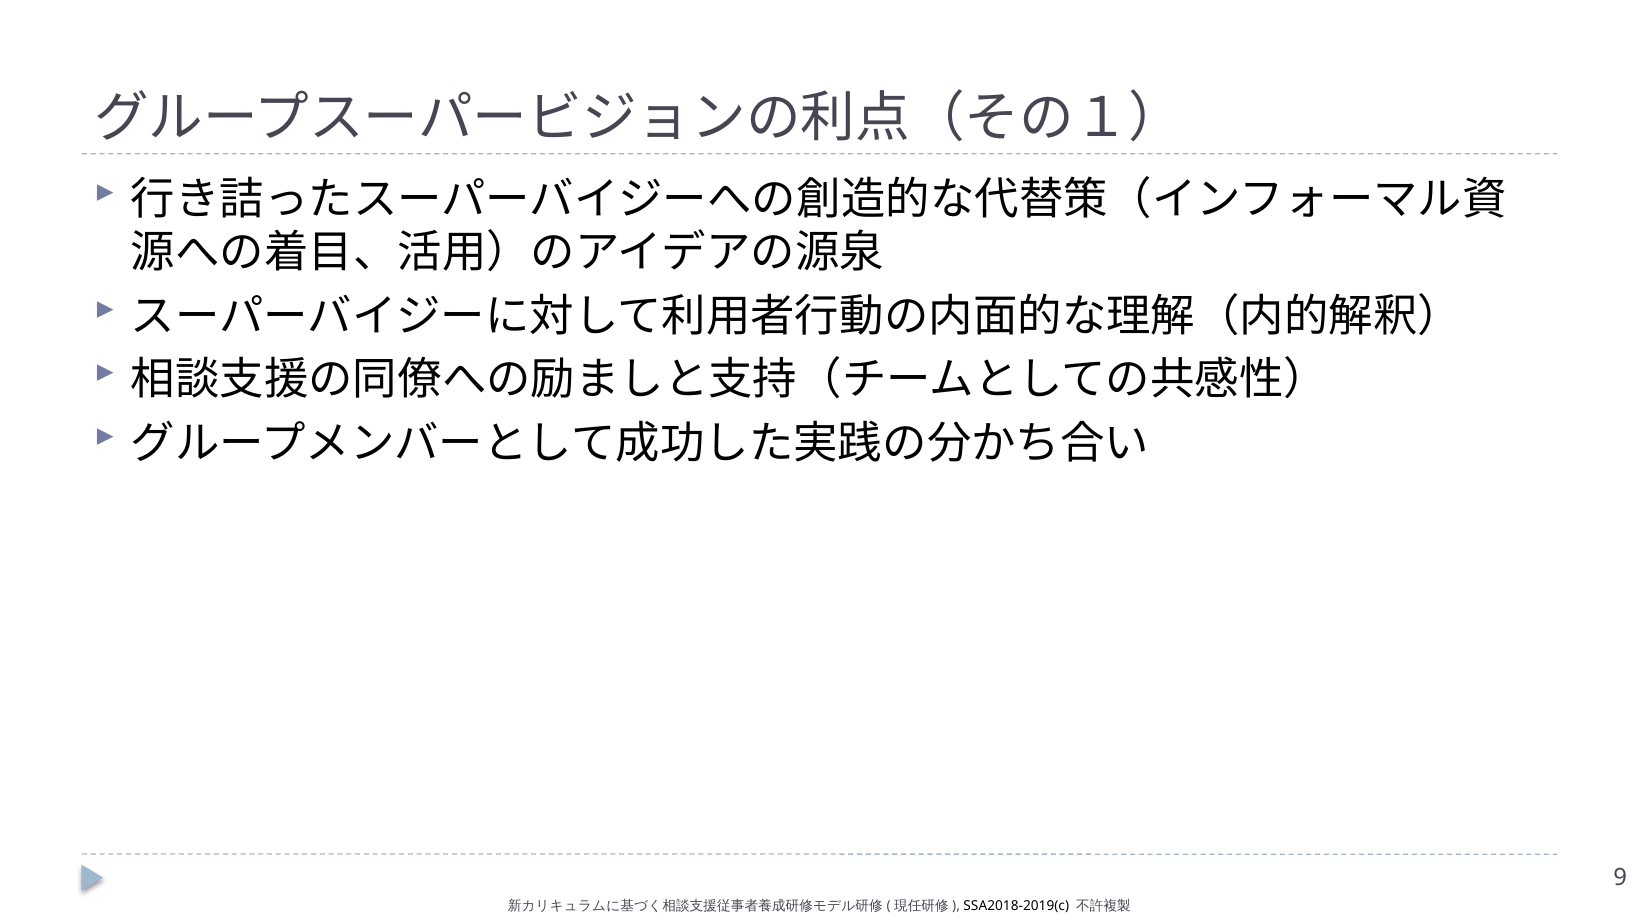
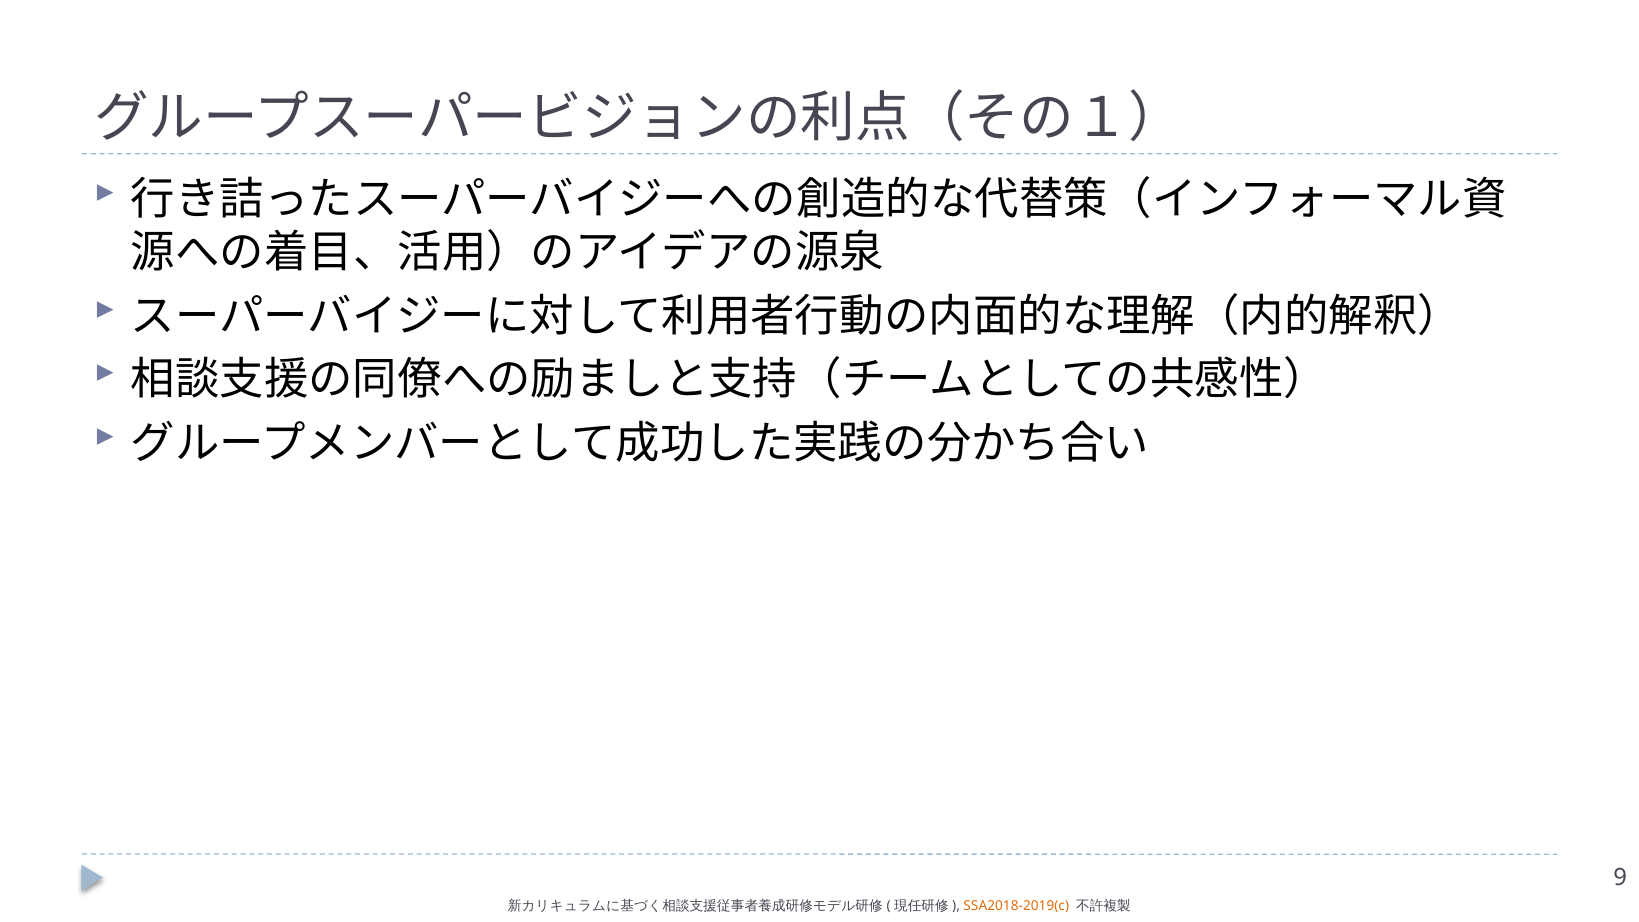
SSA2018-2019(c colour: black -> orange
